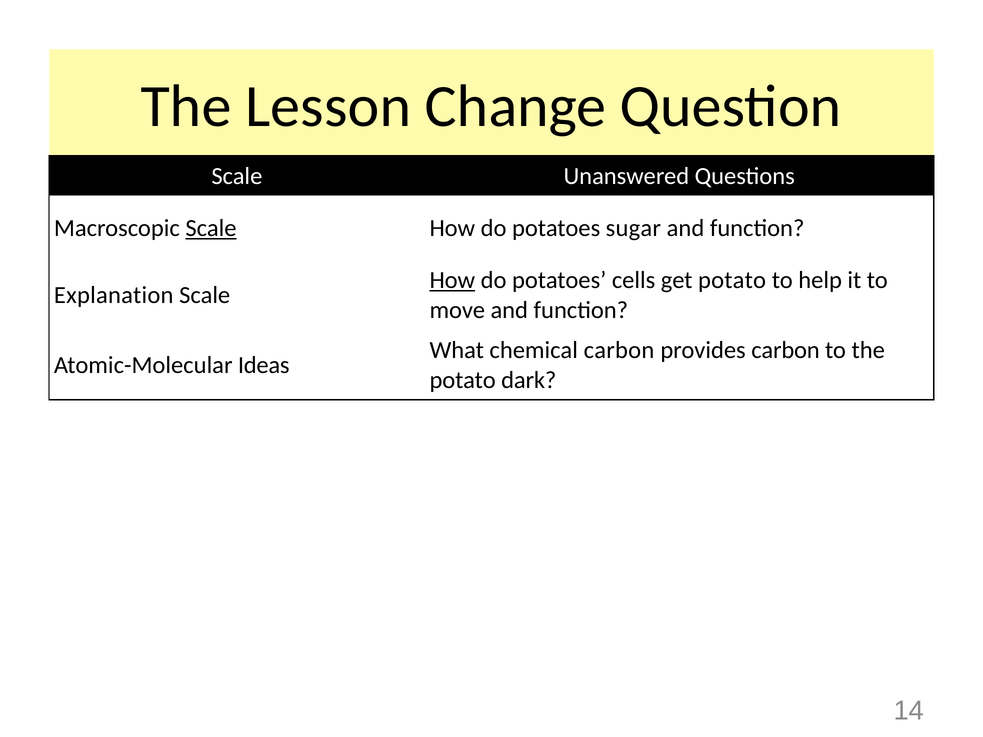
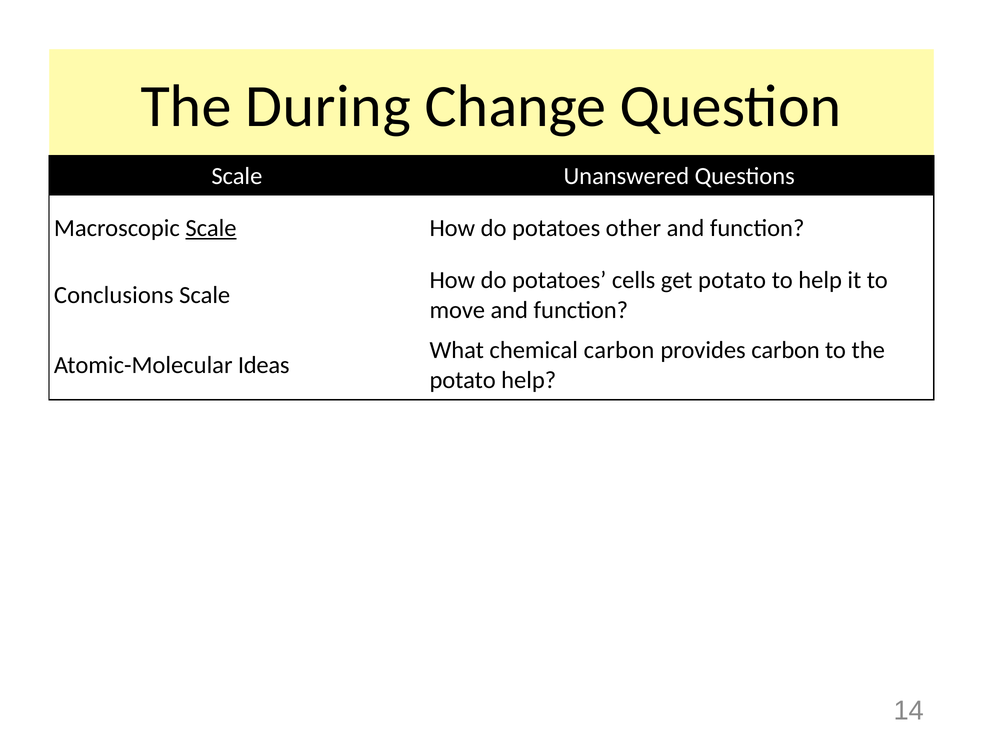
Lesson: Lesson -> During
sugar: sugar -> other
How at (452, 280) underline: present -> none
Explanation: Explanation -> Conclusions
potato dark: dark -> help
